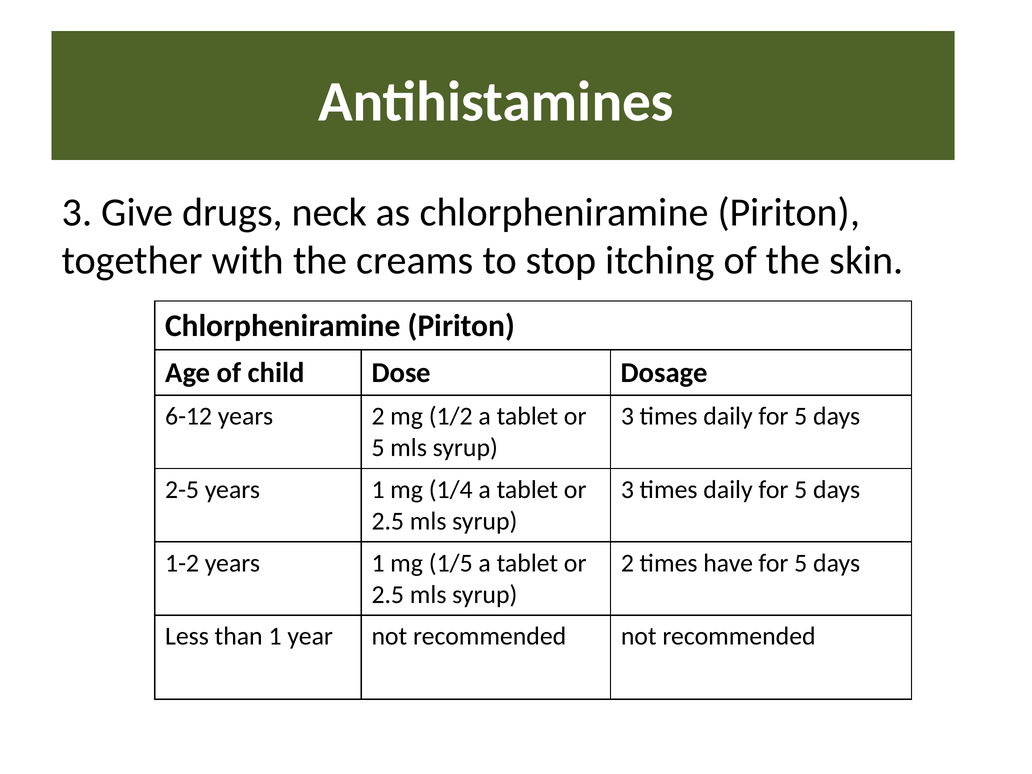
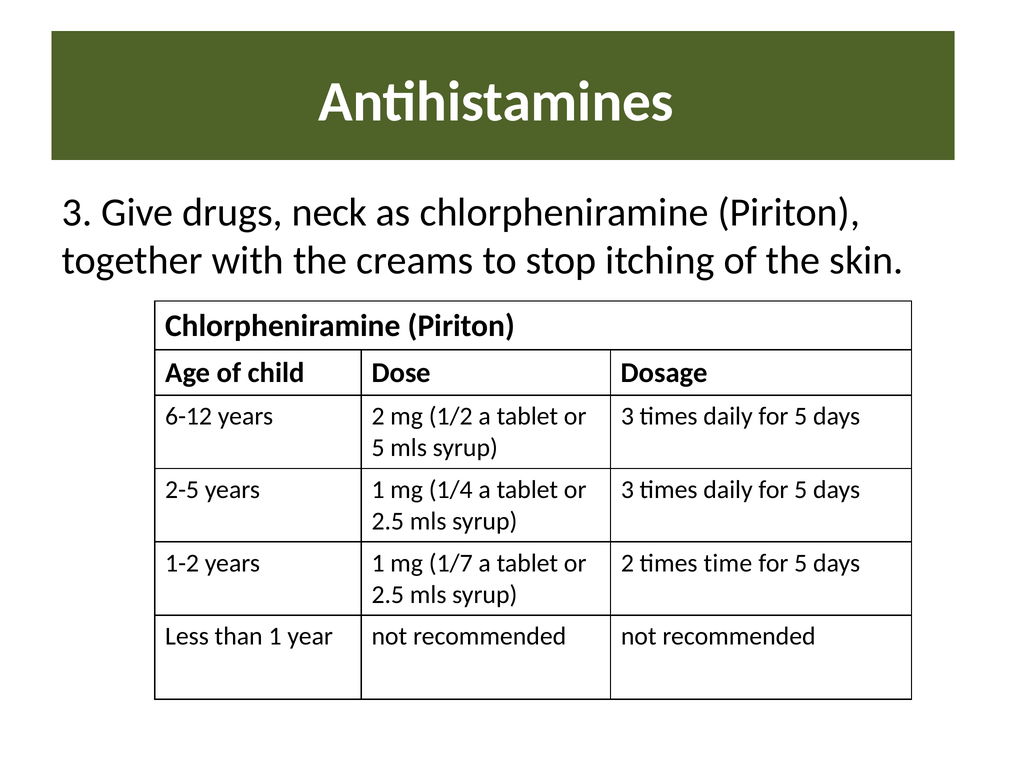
1/5: 1/5 -> 1/7
have: have -> time
